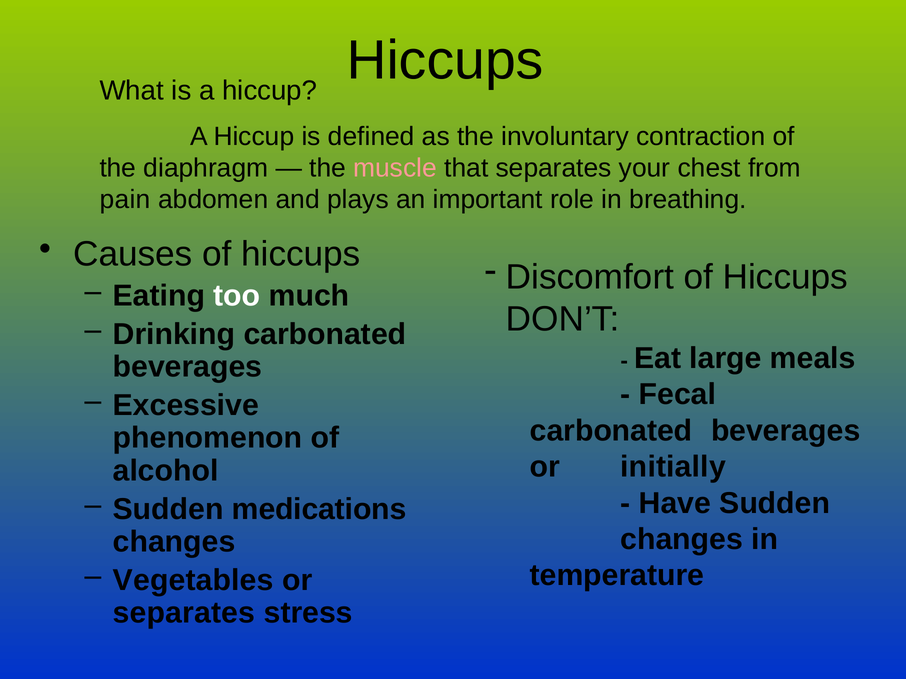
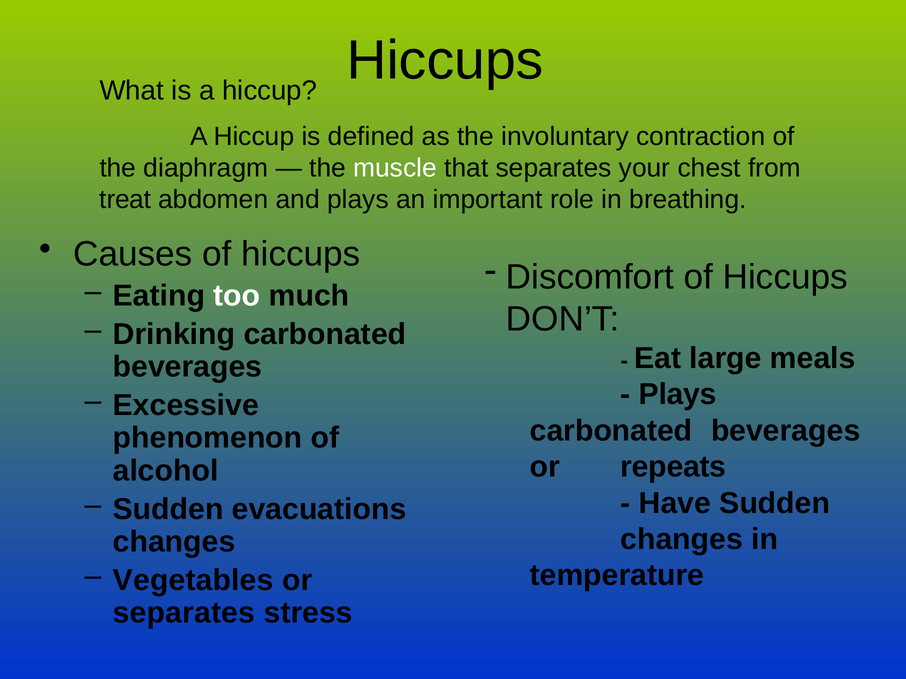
muscle colour: pink -> white
pain: pain -> treat
Fecal at (677, 395): Fecal -> Plays
initially: initially -> repeats
medications: medications -> evacuations
